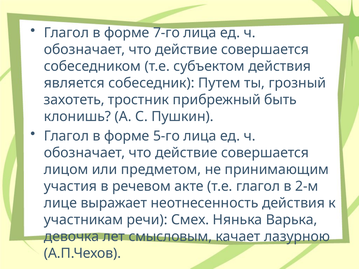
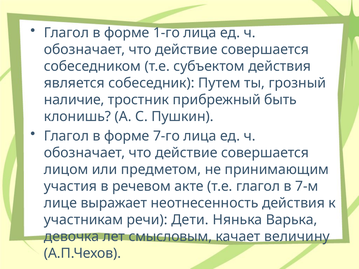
7-го: 7-го -> 1-го
захотеть: захотеть -> наличие
5-го: 5-го -> 7-го
2-м: 2-м -> 7-м
Смех: Смех -> Дети
лазурною: лазурною -> величину
